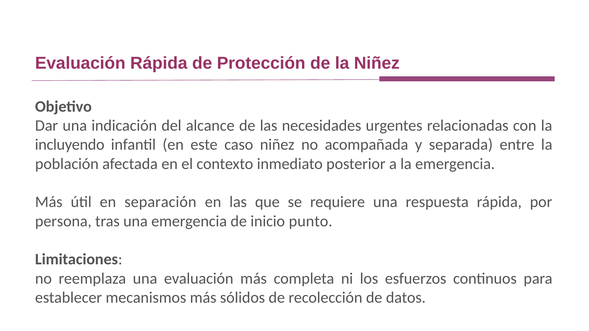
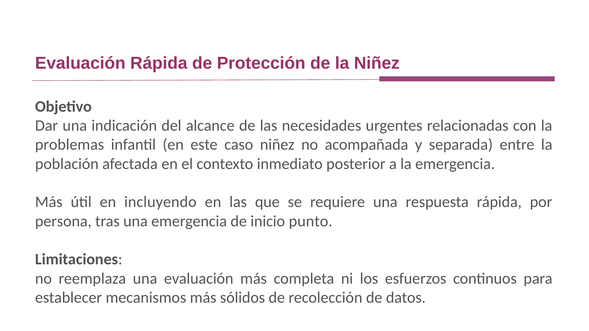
incluyendo: incluyendo -> problemas
separación: separación -> incluyendo
